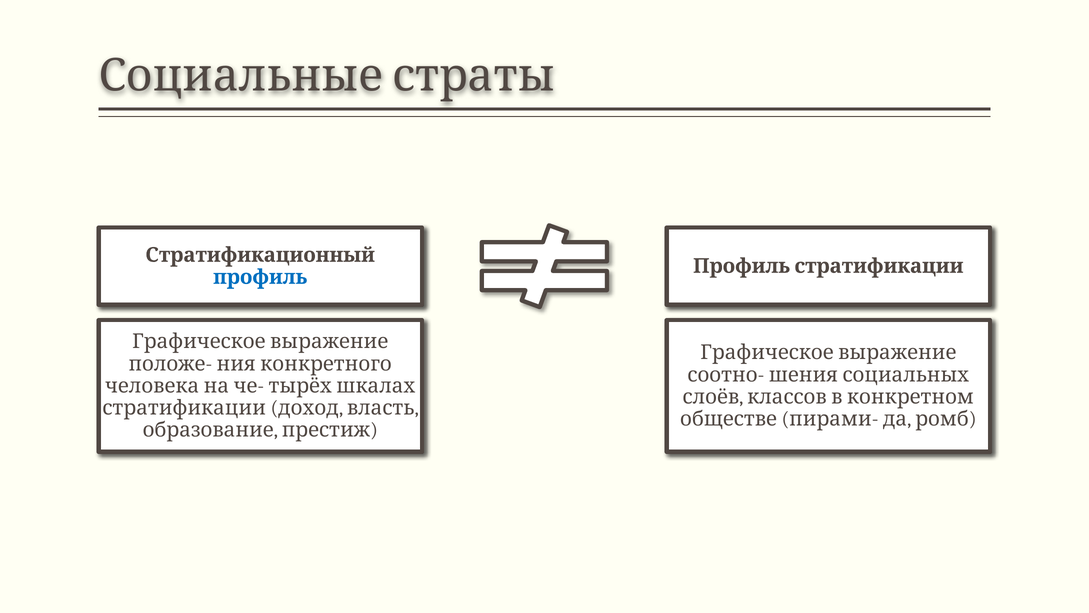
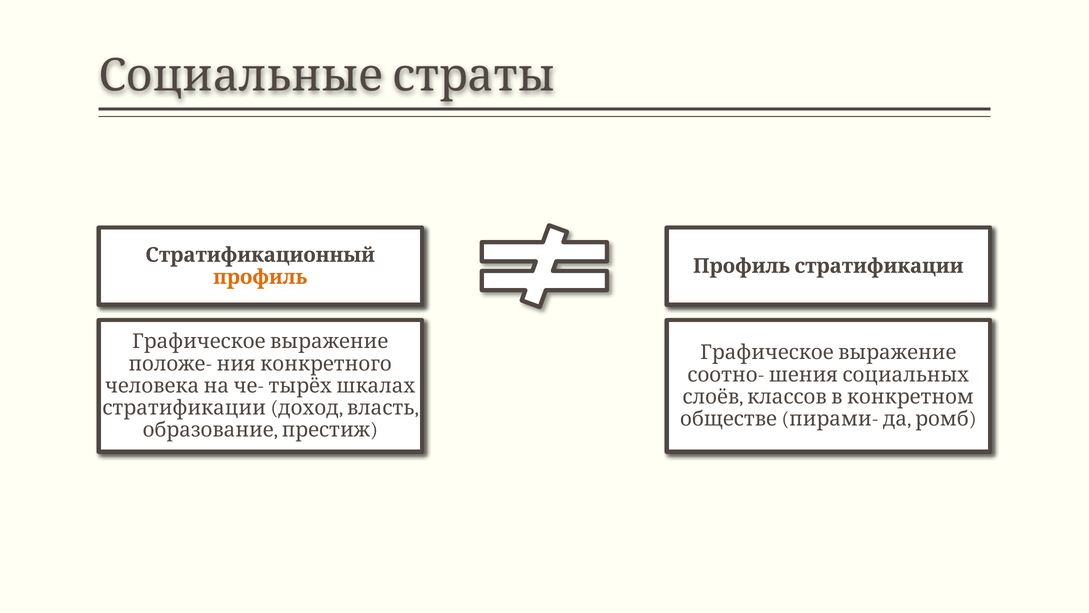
профиль colour: blue -> orange
